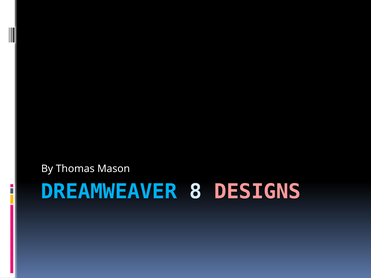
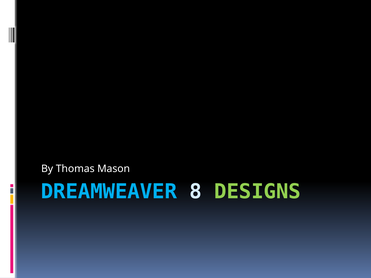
DESIGNS colour: pink -> light green
